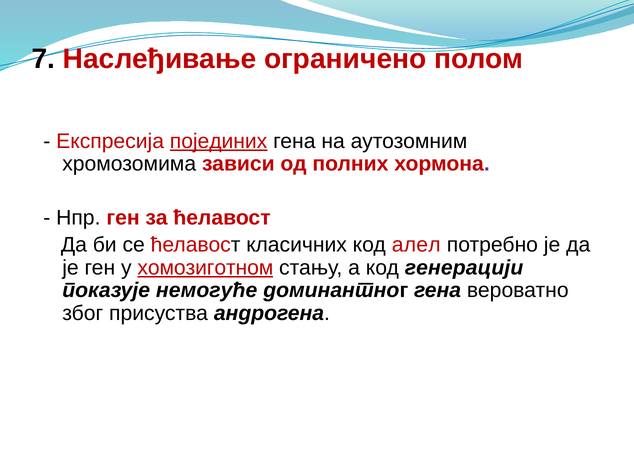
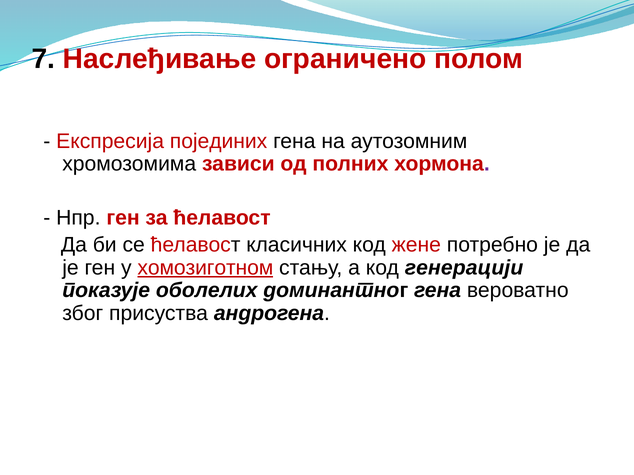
појединих underline: present -> none
алел: алел -> жене
немогуће: немогуће -> оболелих
